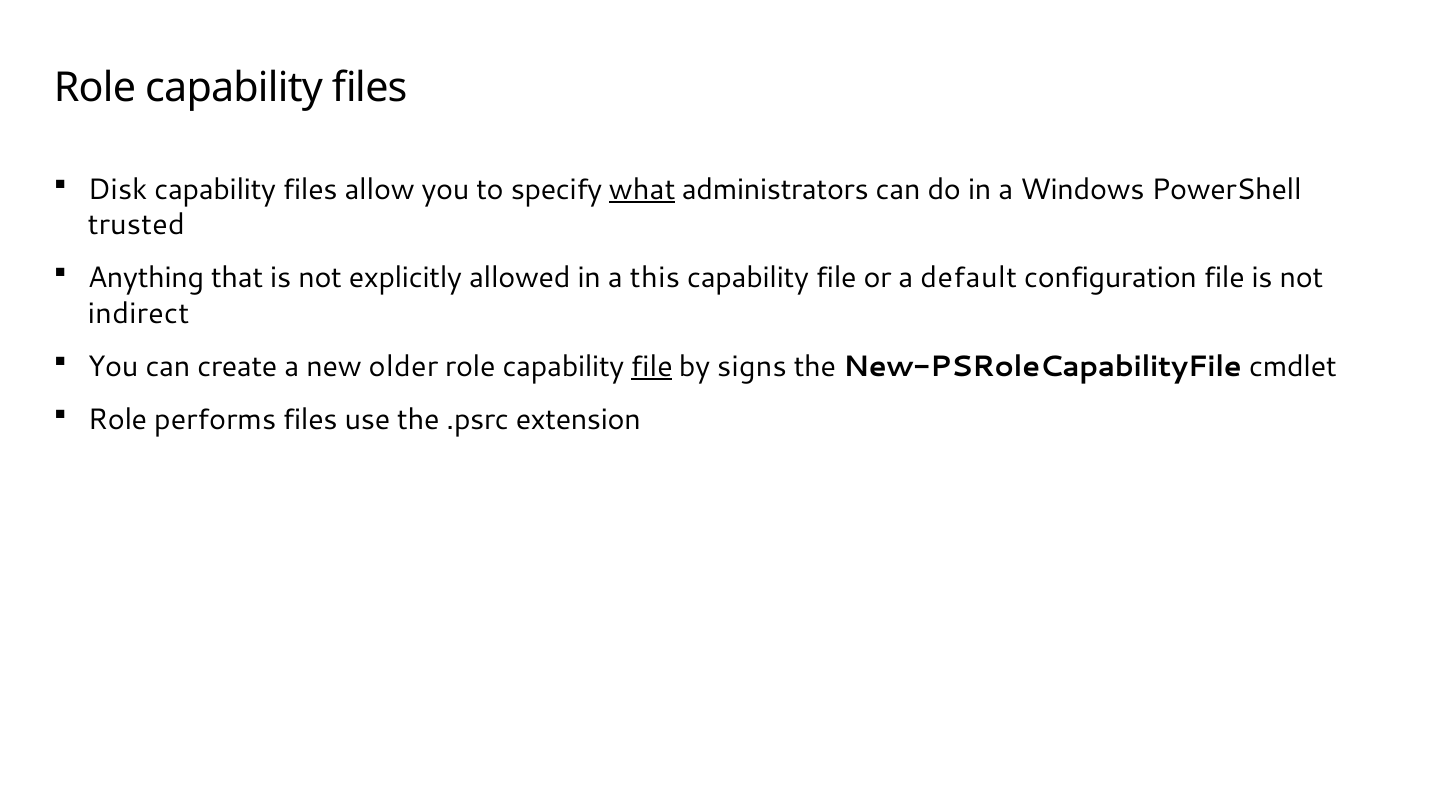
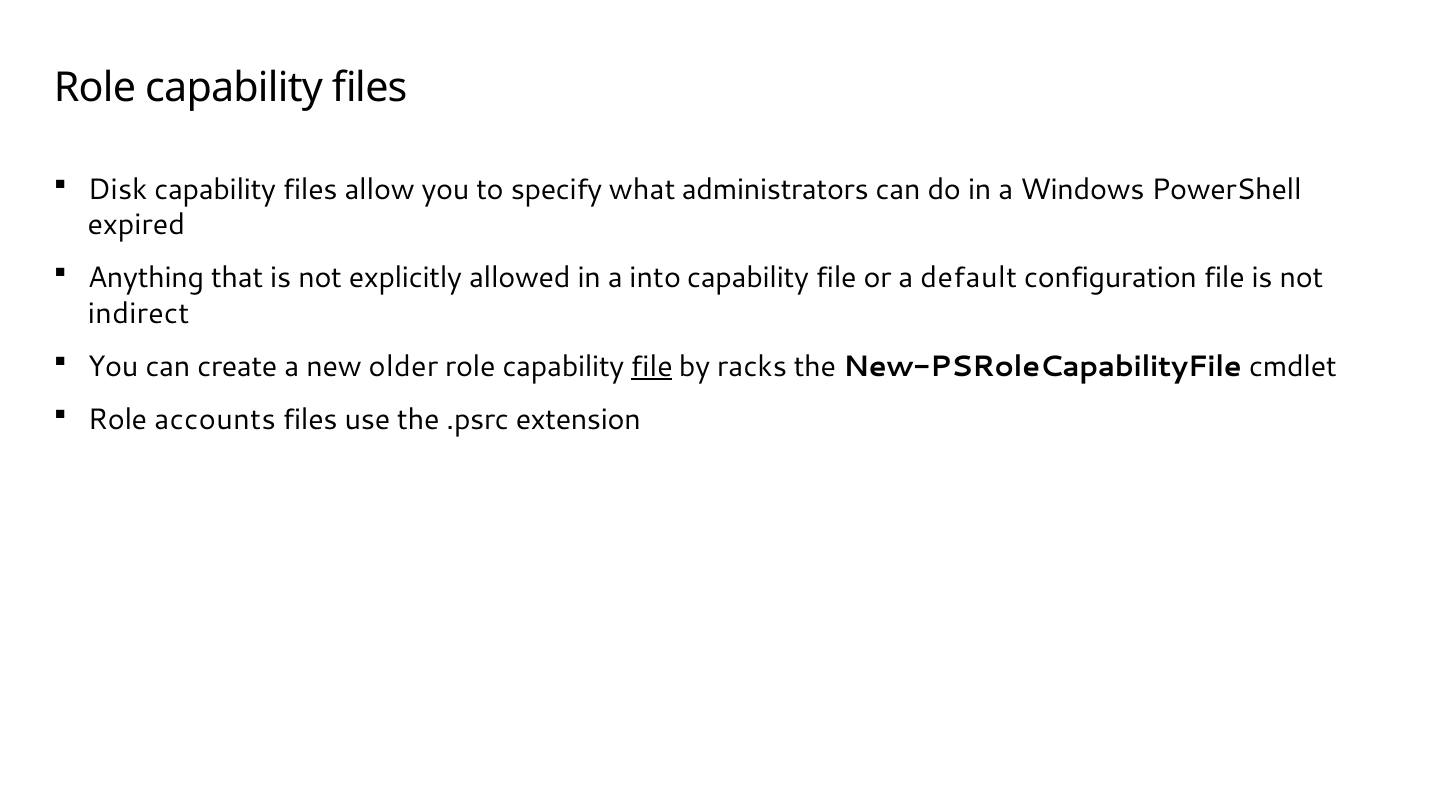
what underline: present -> none
trusted: trusted -> expired
this: this -> into
signs: signs -> racks
performs: performs -> accounts
